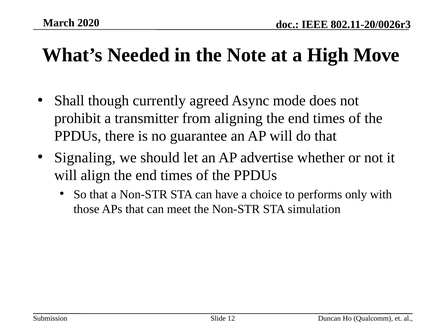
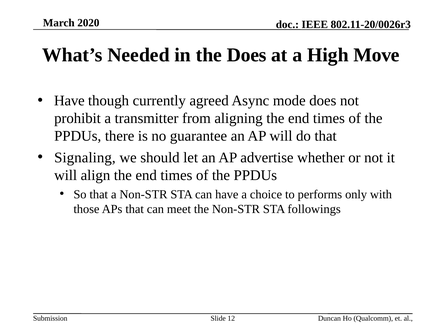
the Note: Note -> Does
Shall at (69, 101): Shall -> Have
simulation: simulation -> followings
